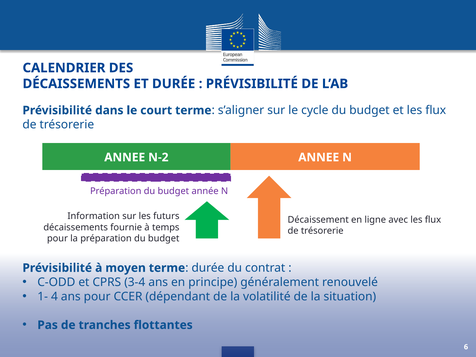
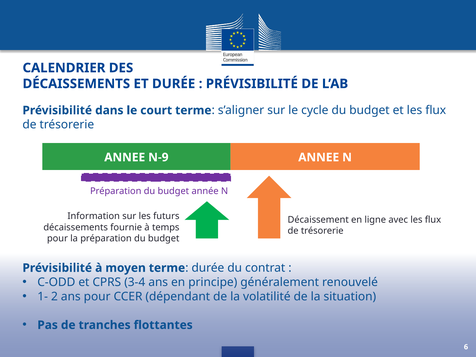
N-2: N-2 -> N-9
4: 4 -> 2
